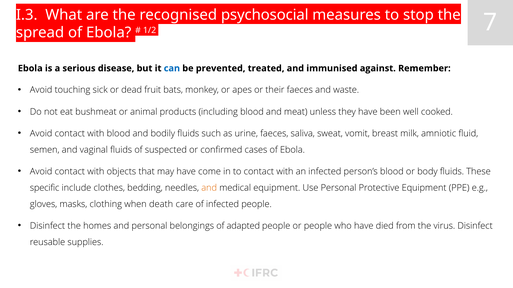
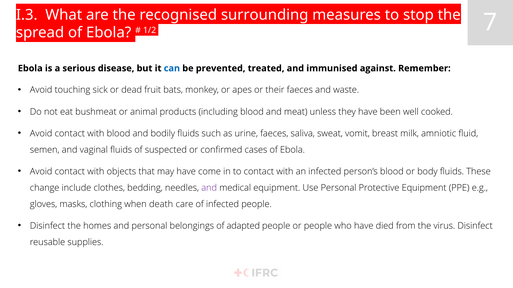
psychosocial: psychosocial -> surrounding
specific: specific -> change
and at (209, 188) colour: orange -> purple
